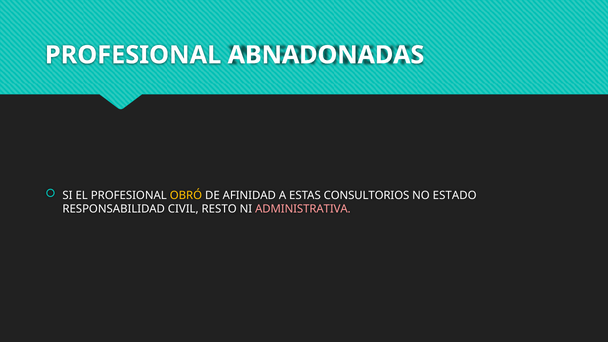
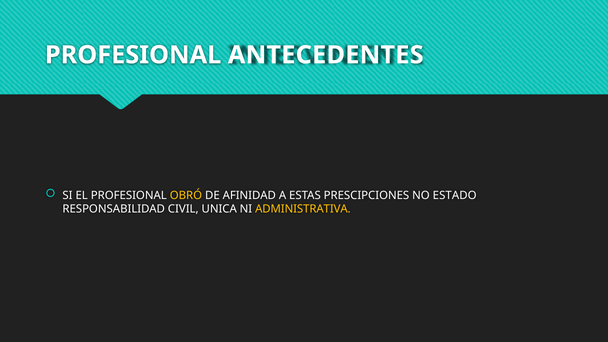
ABNADONADAS: ABNADONADAS -> ANTECEDENTES
CONSULTORIOS: CONSULTORIOS -> PRESCIPCIONES
RESTO: RESTO -> UNICA
ADMINISTRATIVA colour: pink -> yellow
